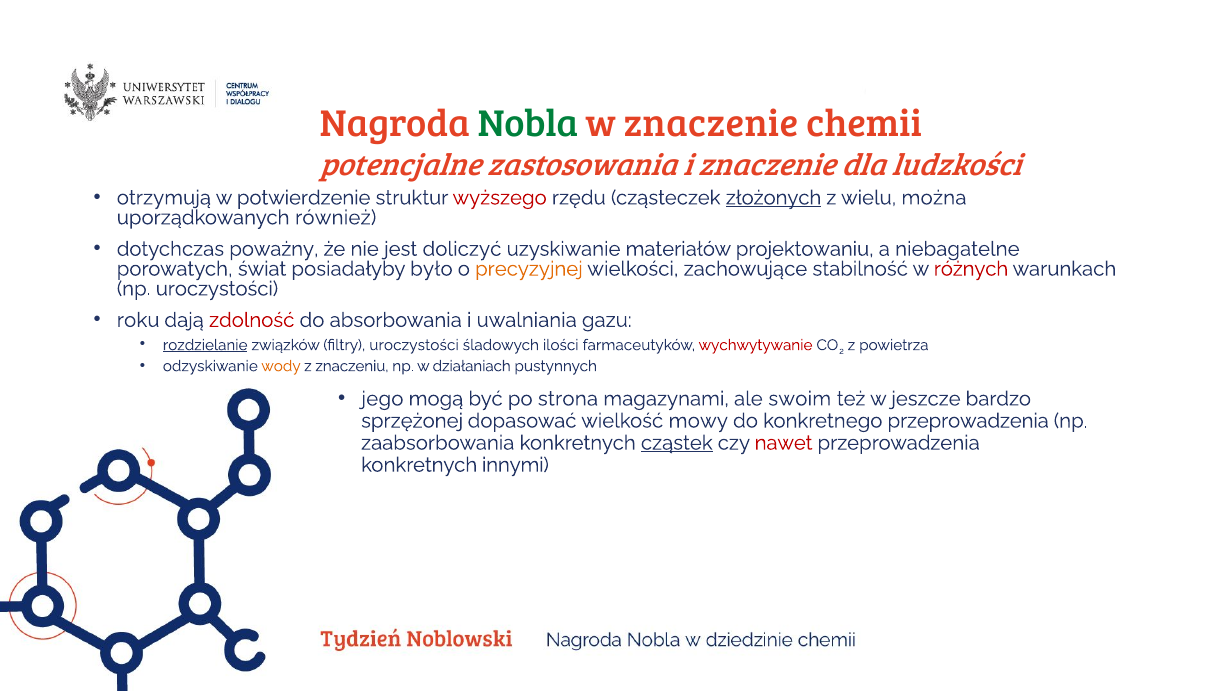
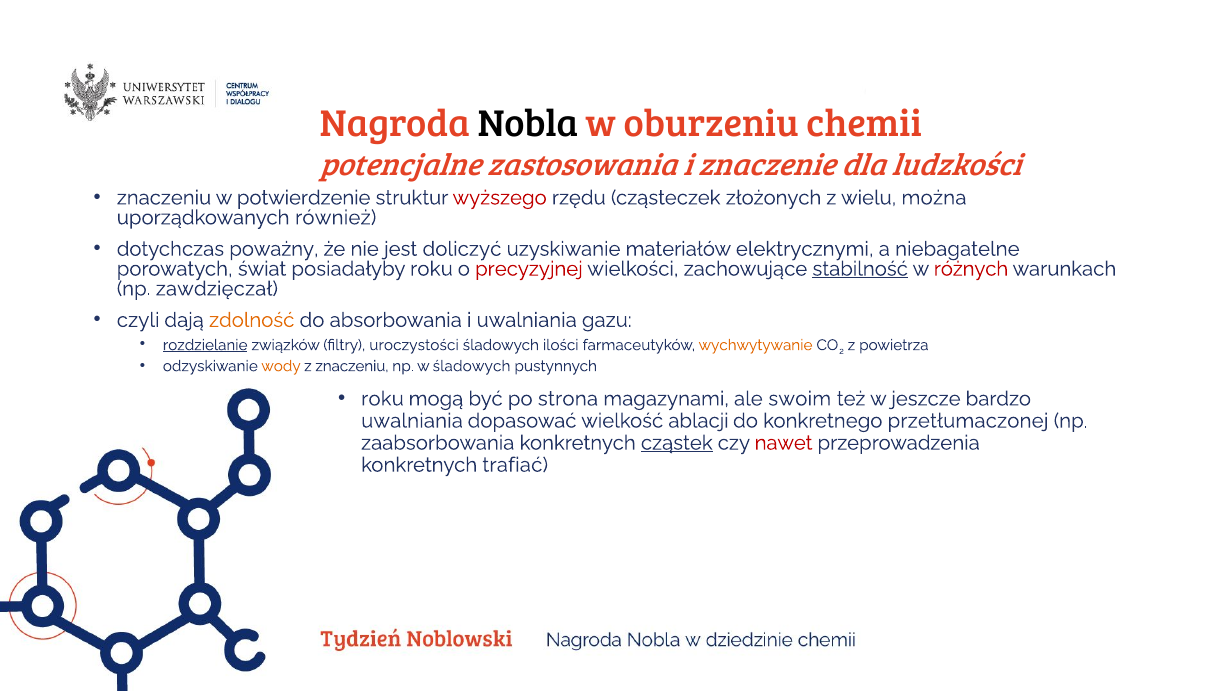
Nobla colour: green -> black
w znaczenie: znaczenie -> oburzeniu
otrzymują at (164, 198): otrzymują -> znaczeniu
złożonych underline: present -> none
projektowaniu: projektowaniu -> elektrycznymi
posiadałyby było: było -> roku
precyzyjnej colour: orange -> red
stabilność underline: none -> present
np uroczystości: uroczystości -> zawdzięczał
roku: roku -> czyli
zdolność colour: red -> orange
wychwytywanie colour: red -> orange
w działaniach: działaniach -> śladowych
jego at (382, 399): jego -> roku
sprzężonej at (412, 421): sprzężonej -> uwalniania
mowy: mowy -> ablacji
konkretnego przeprowadzenia: przeprowadzenia -> przetłumaczonej
innymi: innymi -> trafiać
